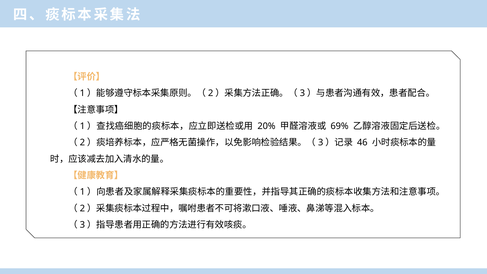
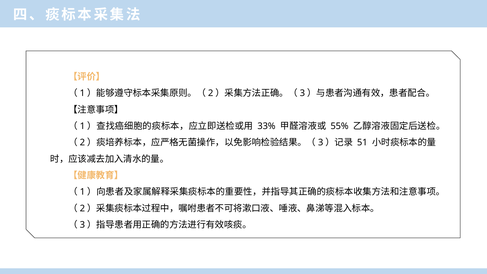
20%: 20% -> 33%
69%: 69% -> 55%
46: 46 -> 51
